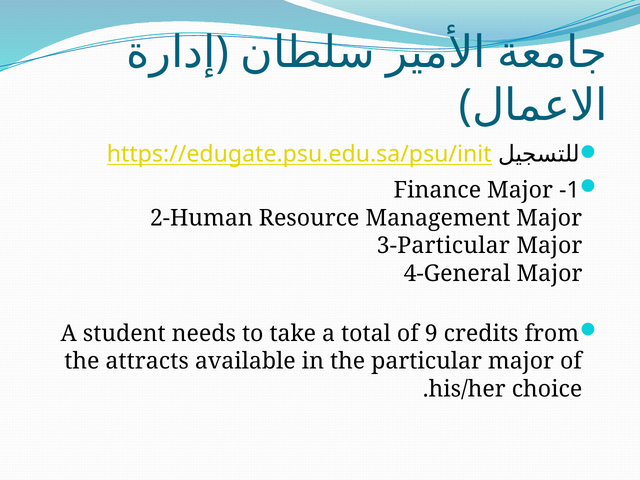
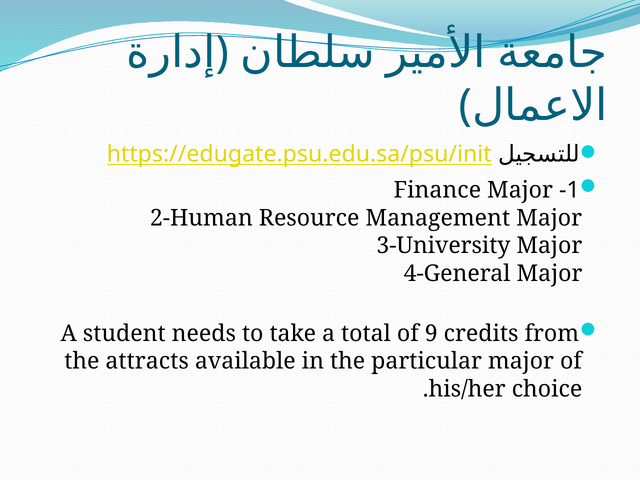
3-Particular: 3-Particular -> 3-University
